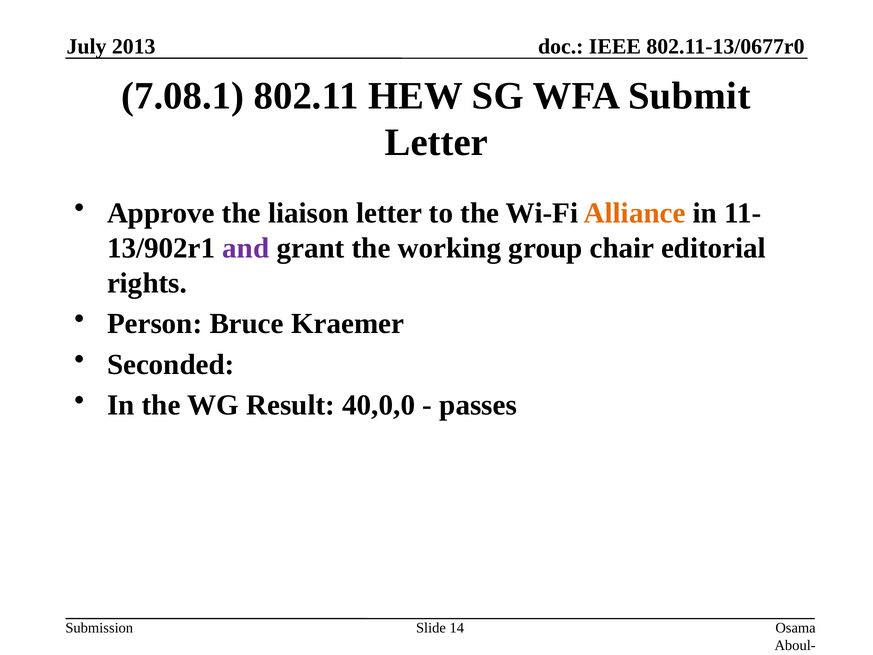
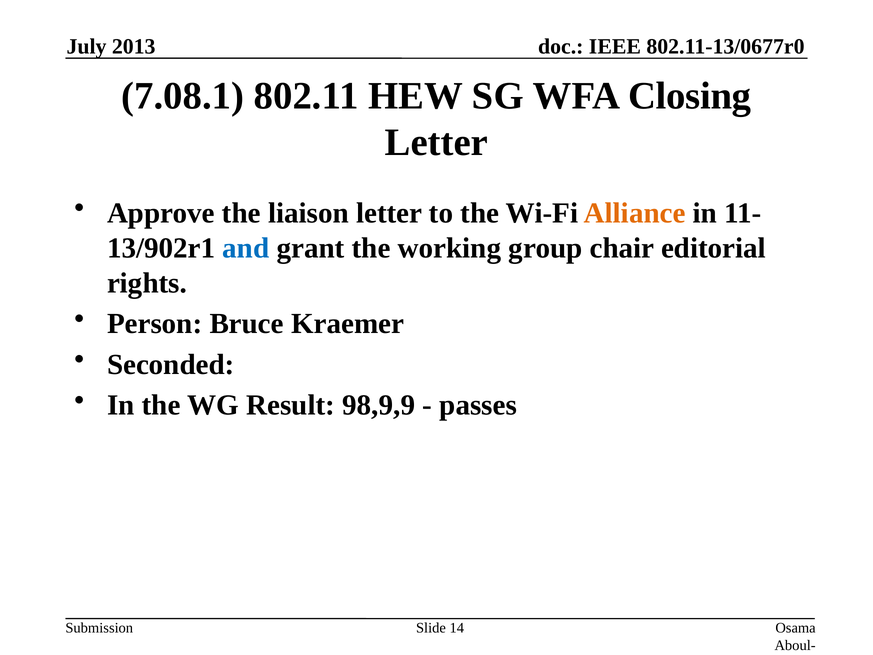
Submit: Submit -> Closing
and colour: purple -> blue
40,0,0: 40,0,0 -> 98,9,9
